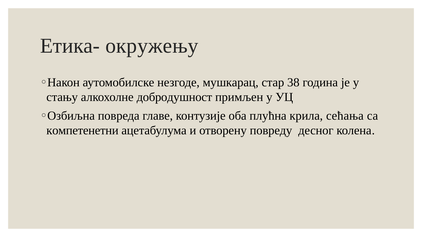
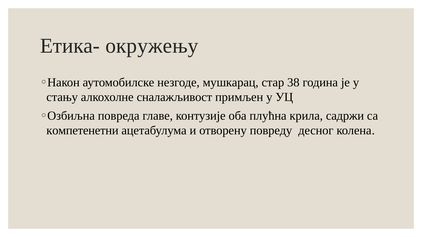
добродушност: добродушност -> сналажљивост
сећања: сећања -> садржи
